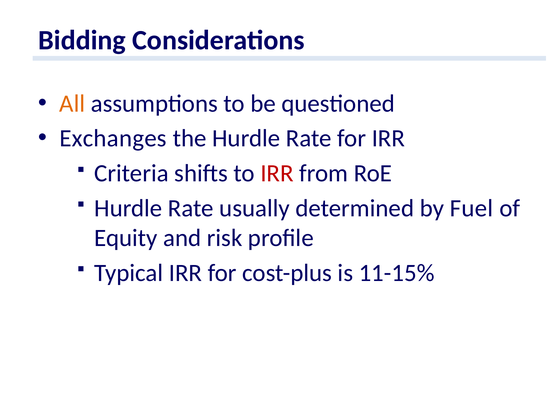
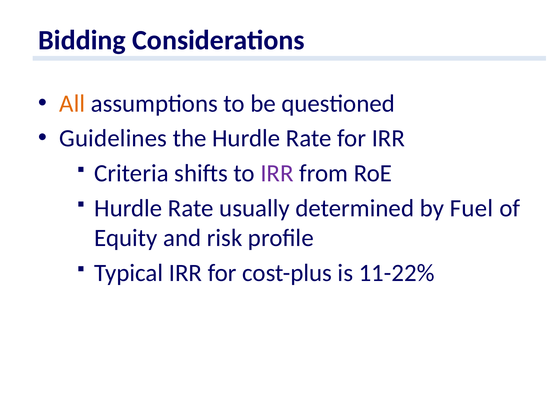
Exchanges: Exchanges -> Guidelines
IRR at (277, 173) colour: red -> purple
11-15%: 11-15% -> 11-22%
